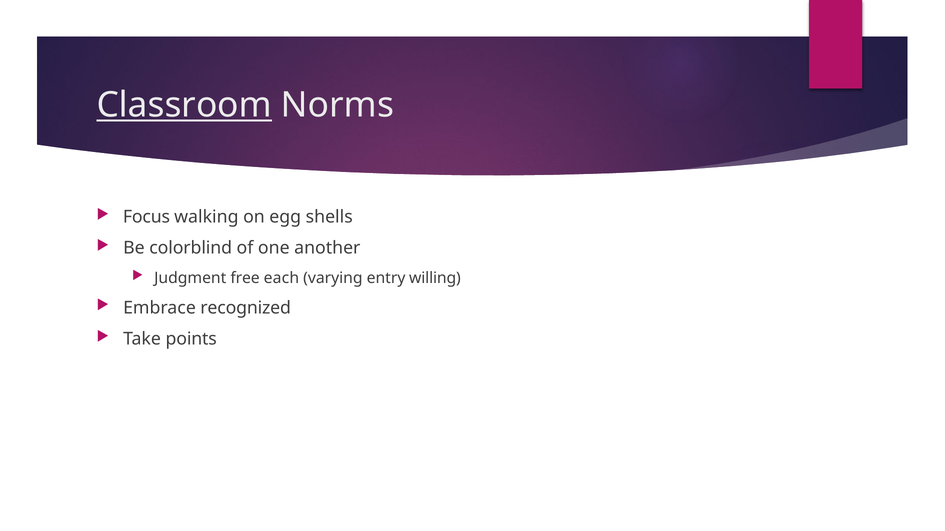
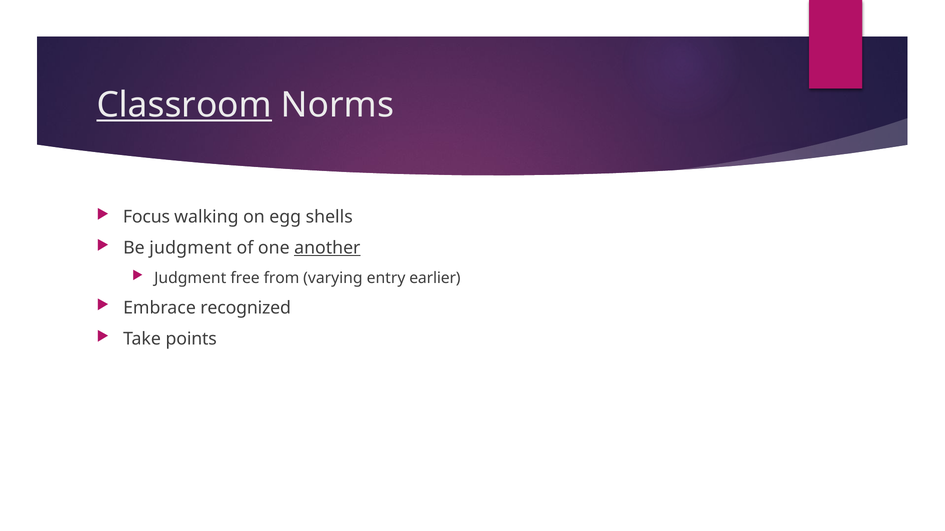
Be colorblind: colorblind -> judgment
another underline: none -> present
each: each -> from
willing: willing -> earlier
